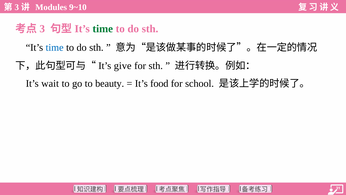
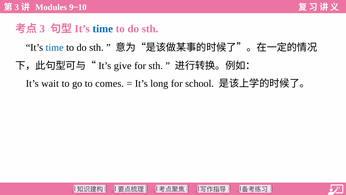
time at (103, 29) colour: green -> blue
beauty: beauty -> comes
food: food -> long
